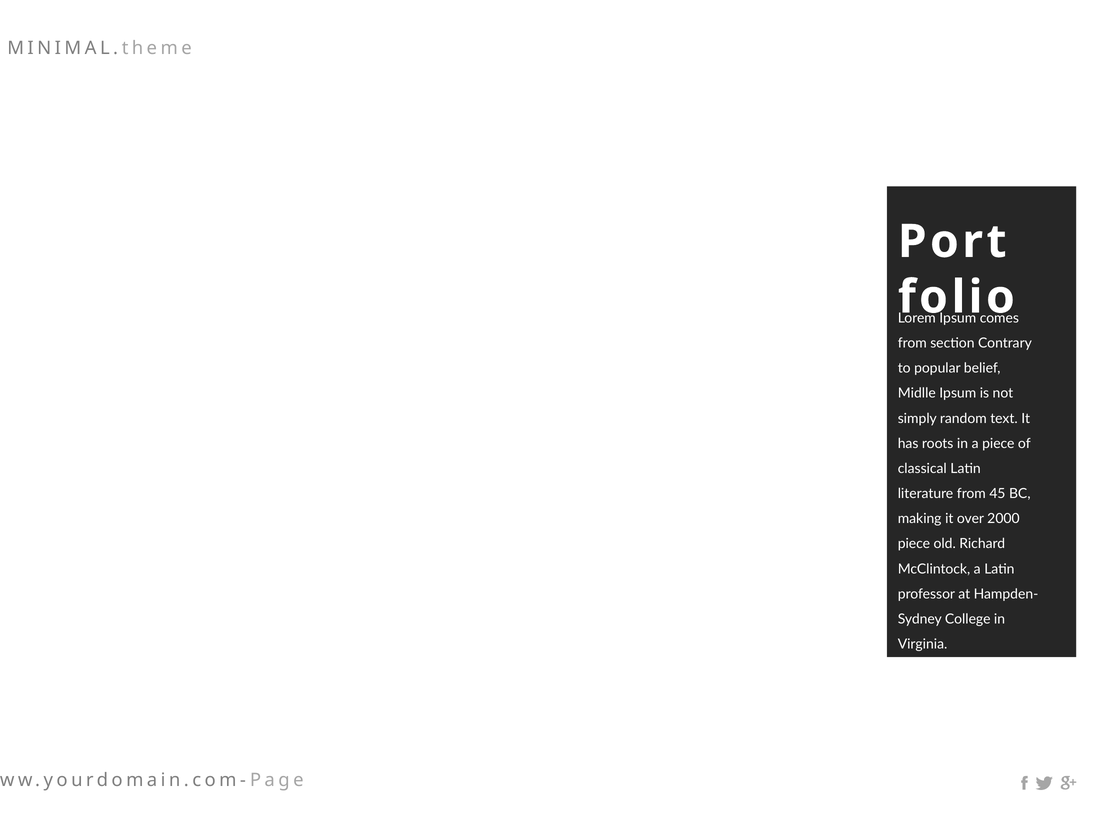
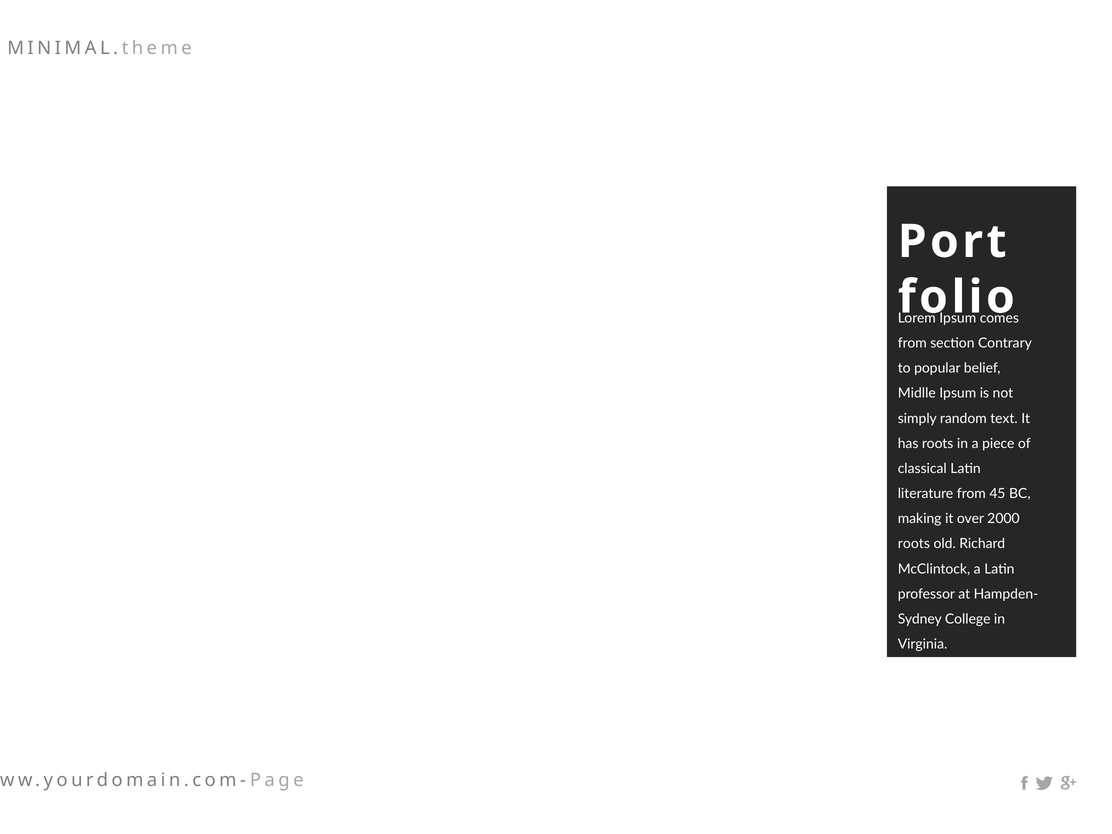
piece at (914, 544): piece -> roots
